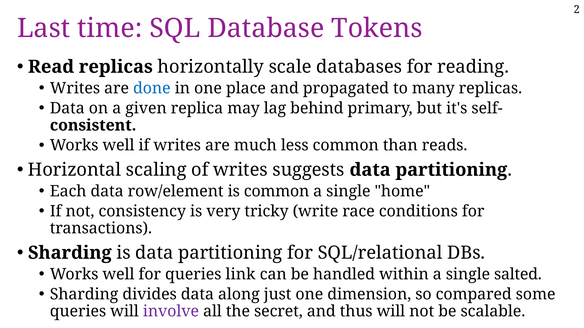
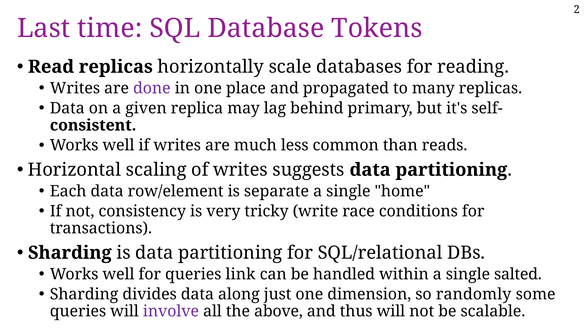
done colour: blue -> purple
is common: common -> separate
compared: compared -> randomly
secret: secret -> above
